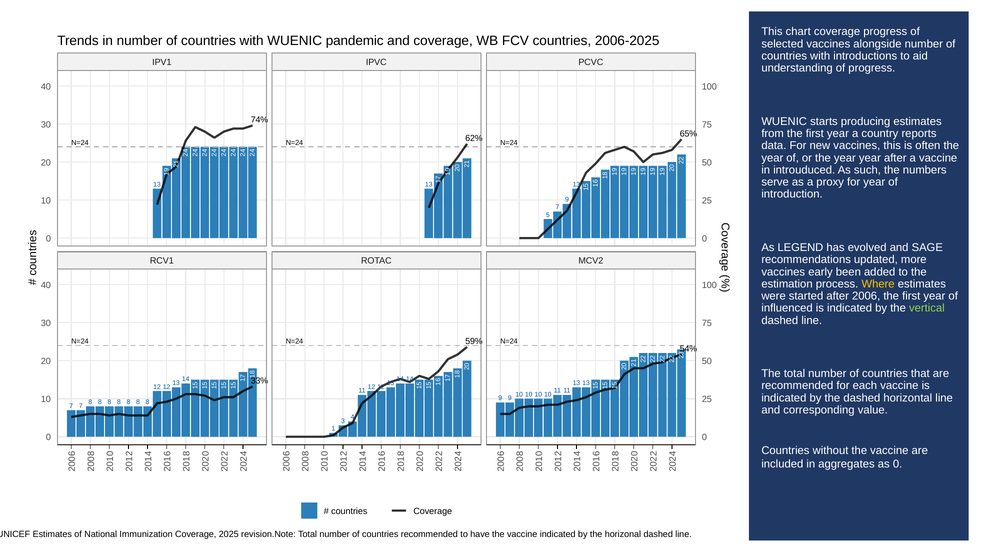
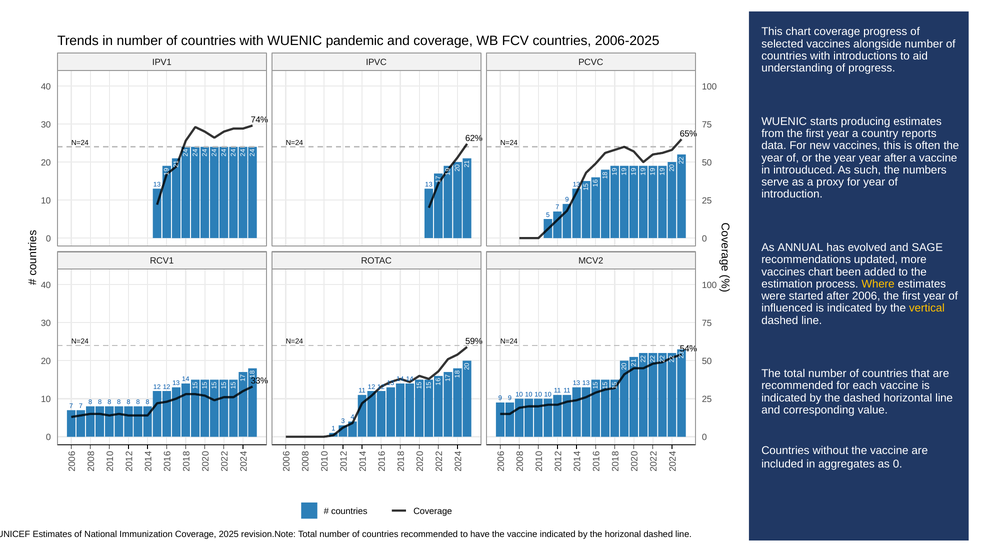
LEGEND: LEGEND -> ANNUAL
vaccines early: early -> chart
vertical colour: light green -> yellow
